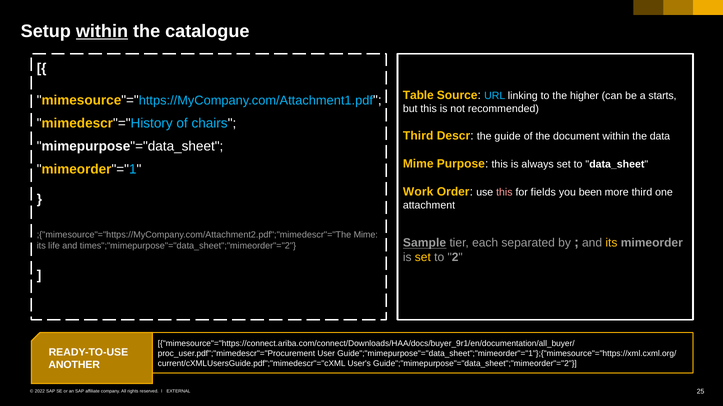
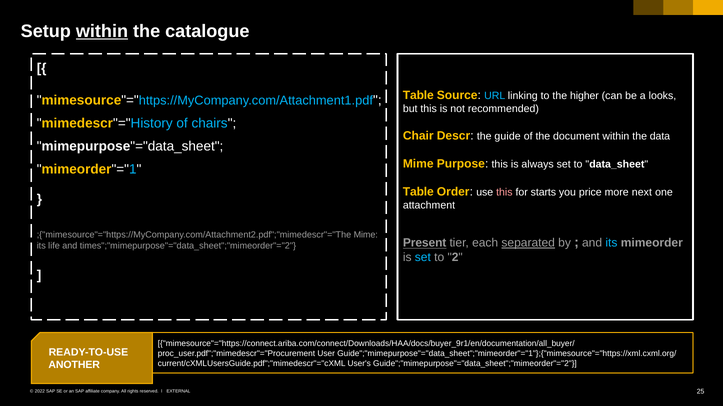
starts: starts -> looks
Third at (418, 136): Third -> Chair
Work at (418, 192): Work -> Table
fields: fields -> starts
been: been -> price
more third: third -> next
Sample: Sample -> Present
separated underline: none -> present
its at (611, 243) colour: yellow -> light blue
set at (423, 258) colour: yellow -> light blue
